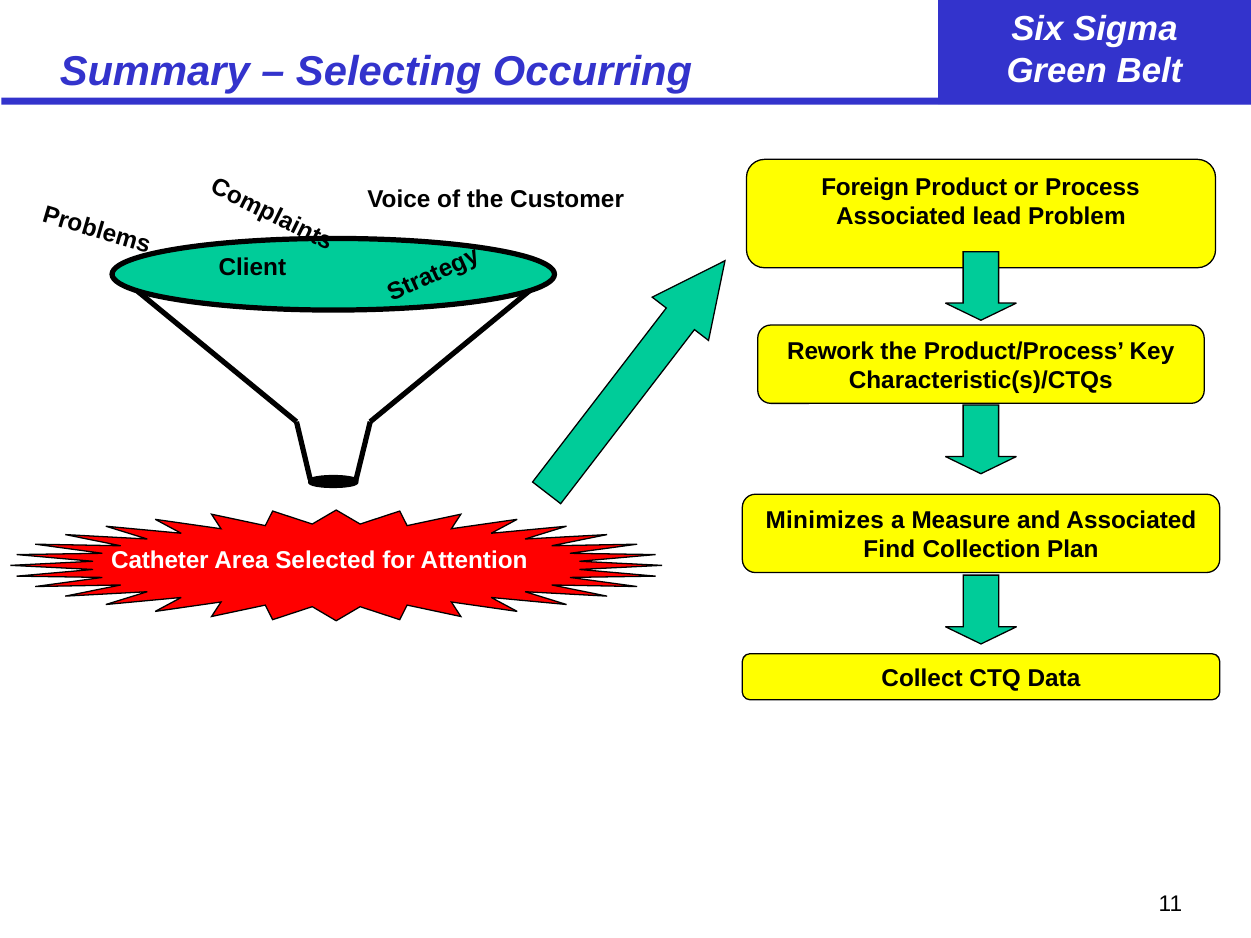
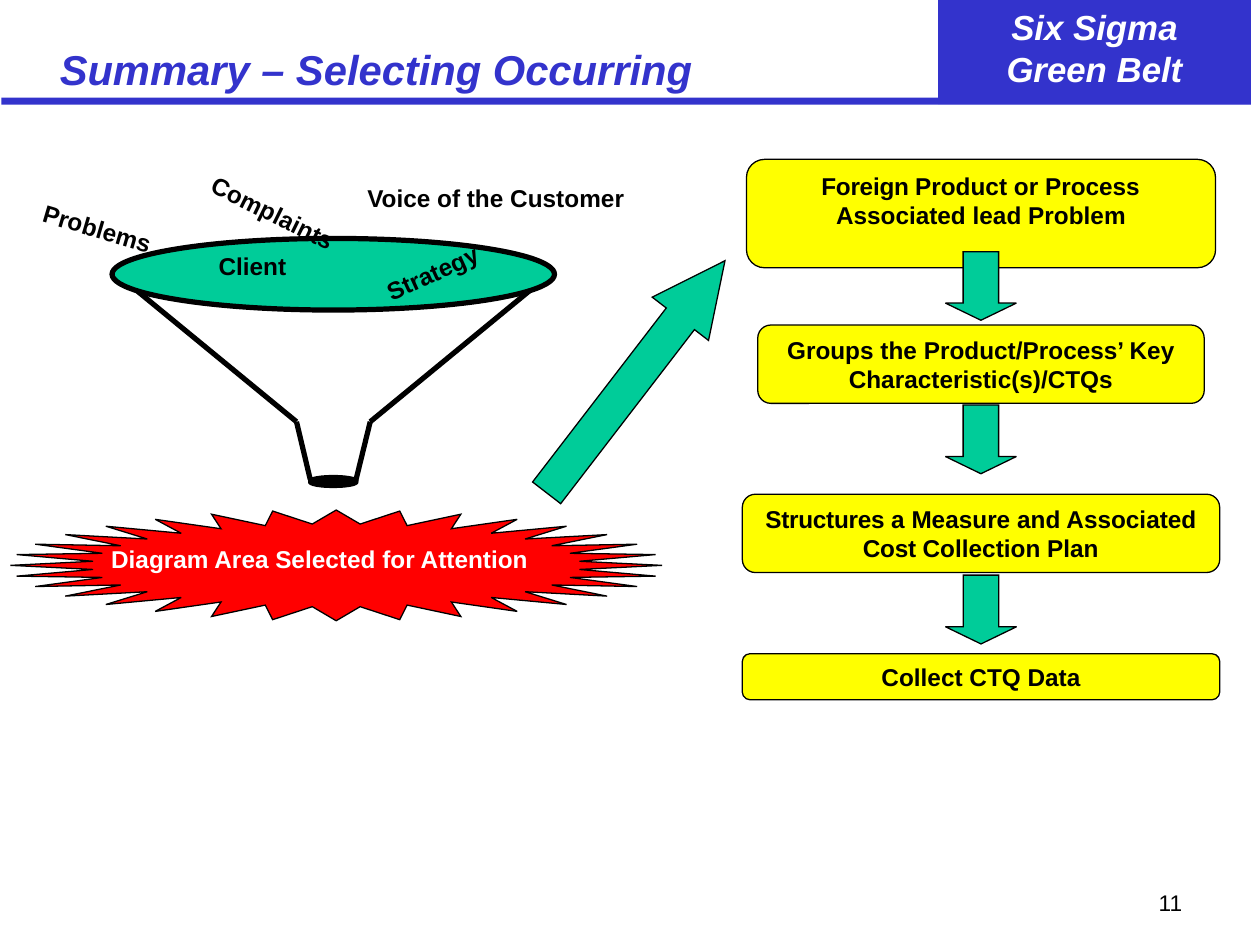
Rework: Rework -> Groups
Minimizes: Minimizes -> Structures
Find: Find -> Cost
Catheter: Catheter -> Diagram
